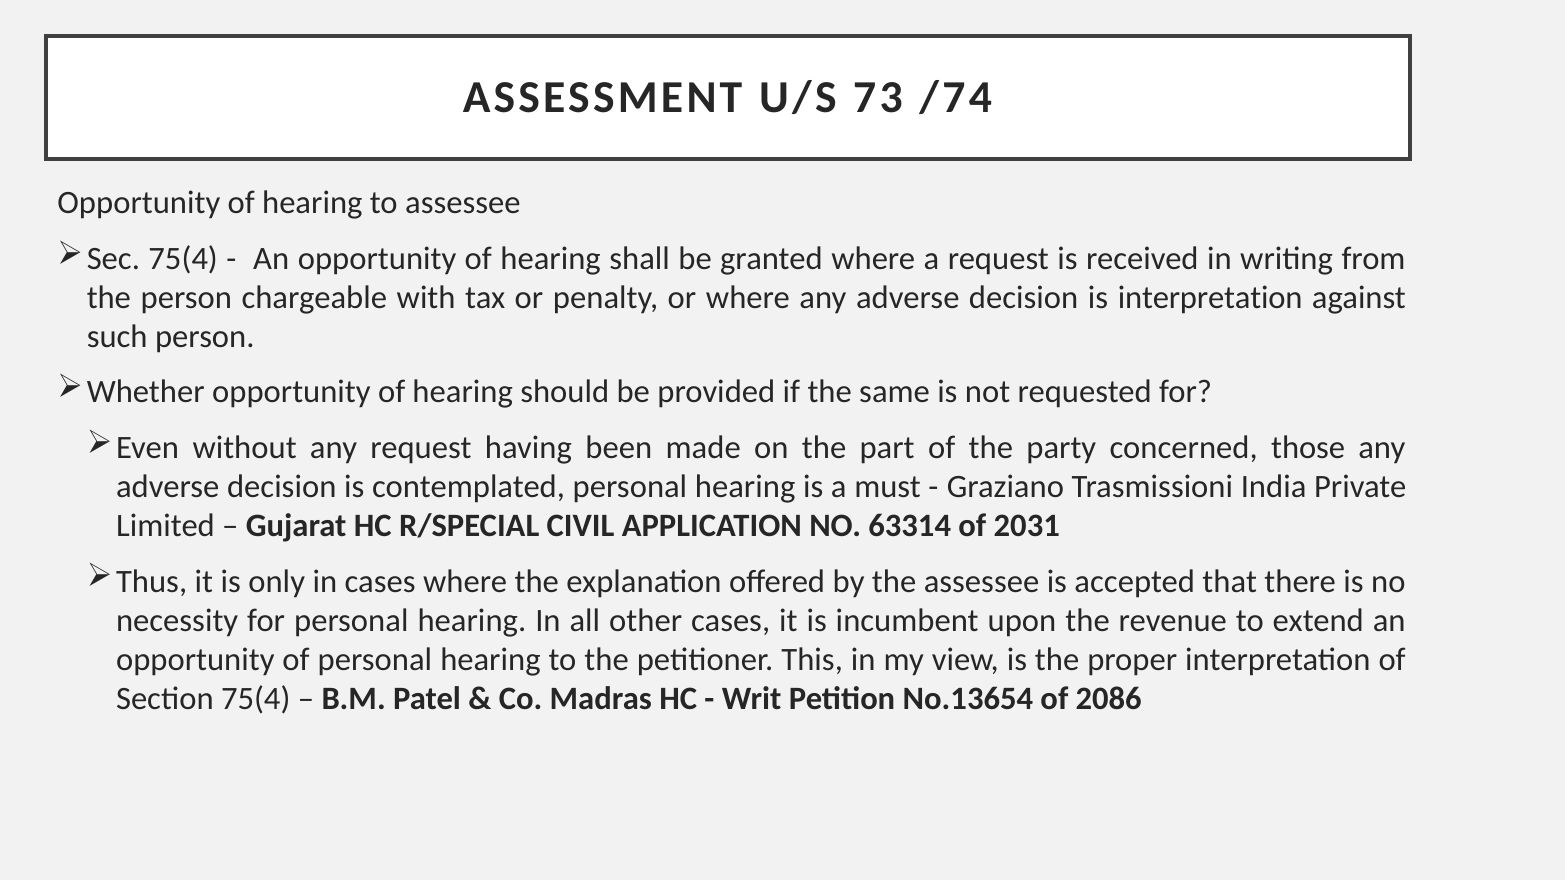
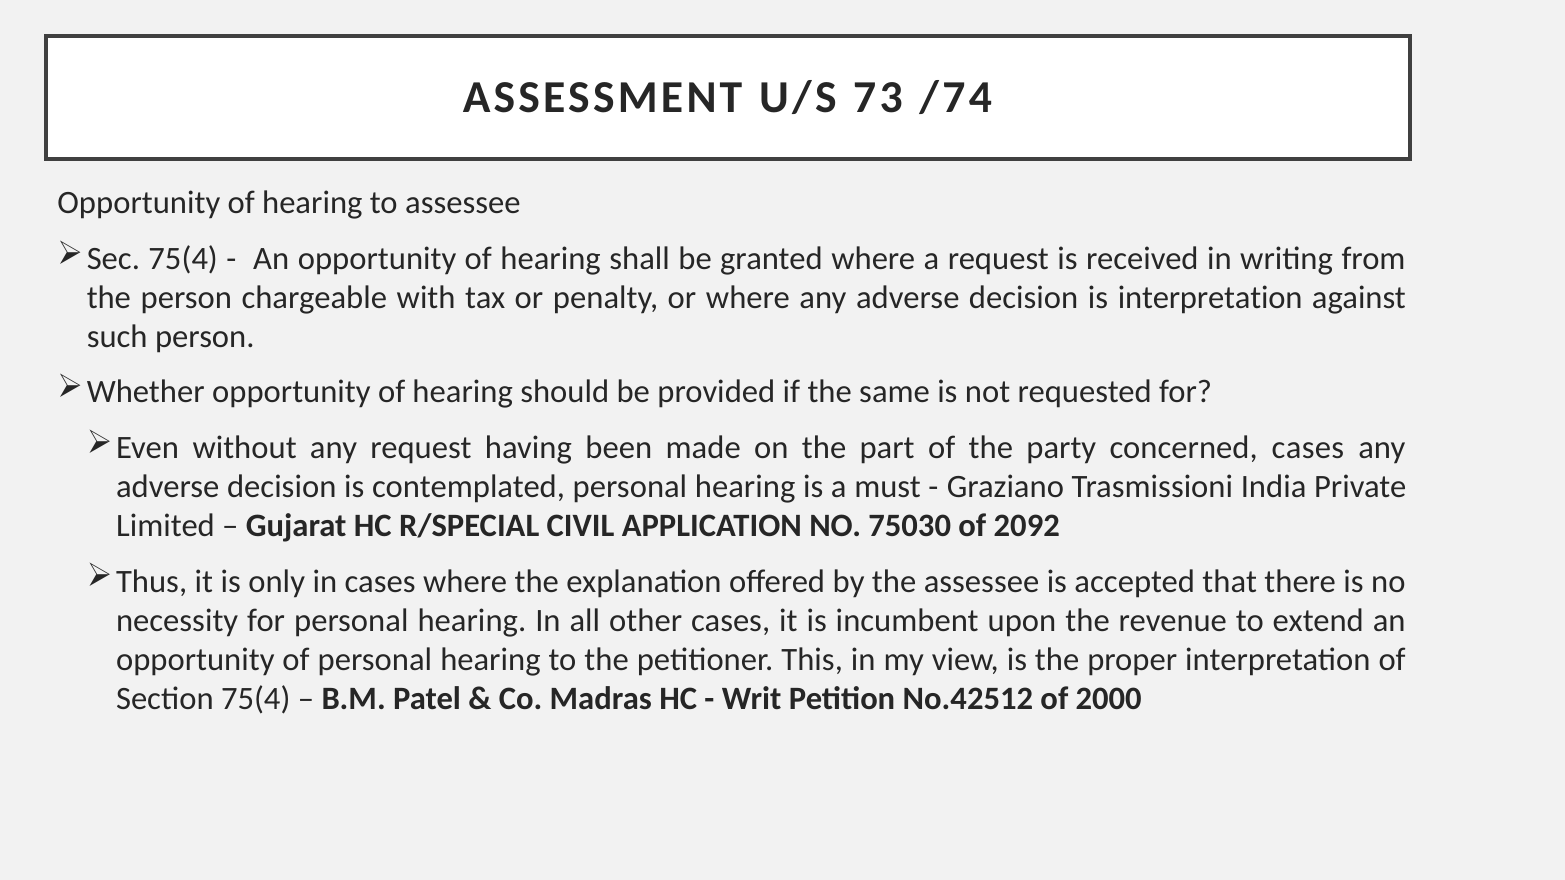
concerned those: those -> cases
63314: 63314 -> 75030
2031: 2031 -> 2092
No.13654: No.13654 -> No.42512
2086: 2086 -> 2000
